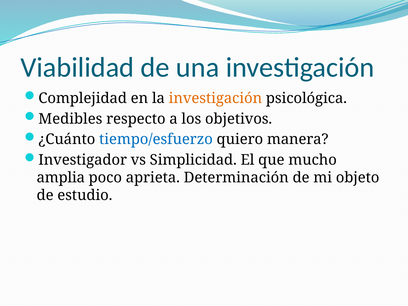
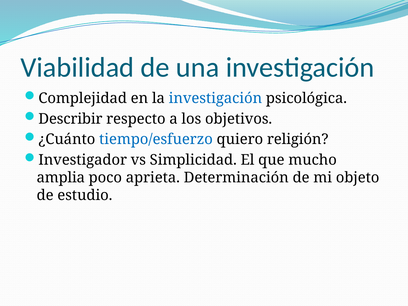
investigación at (215, 98) colour: orange -> blue
Medibles: Medibles -> Describir
manera: manera -> religión
